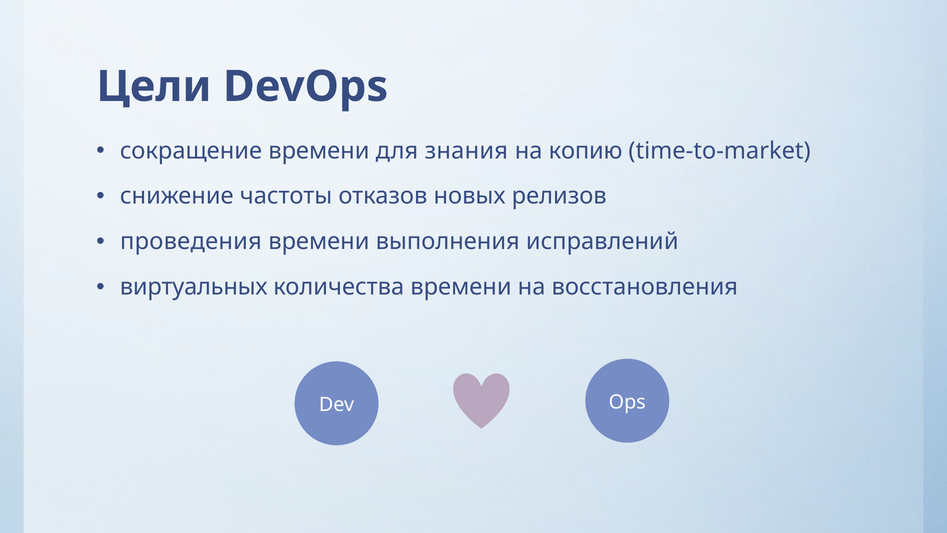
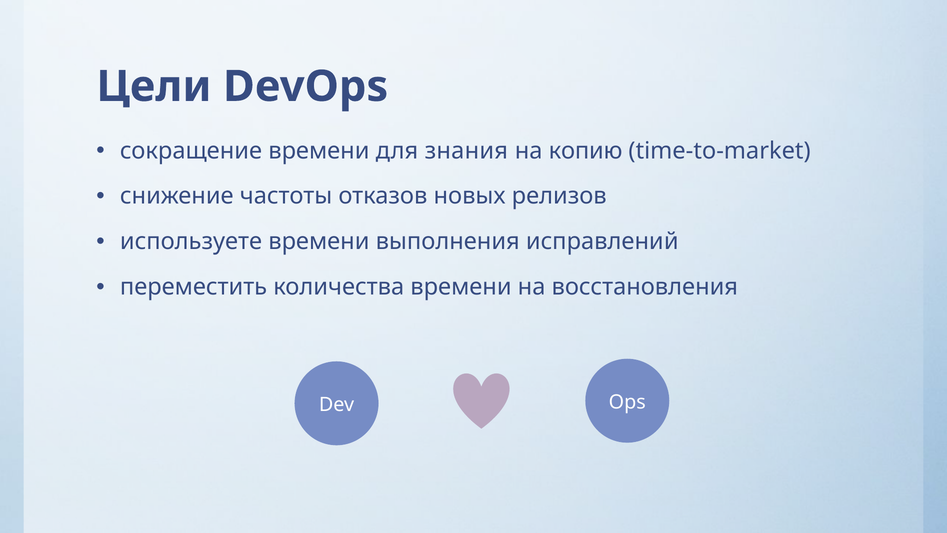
проведения: проведения -> используете
виртуальных: виртуальных -> переместить
